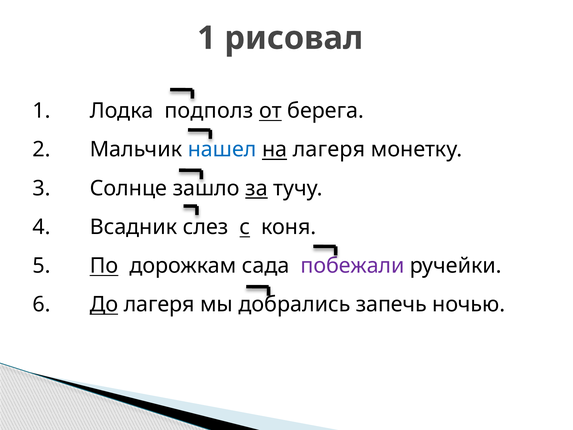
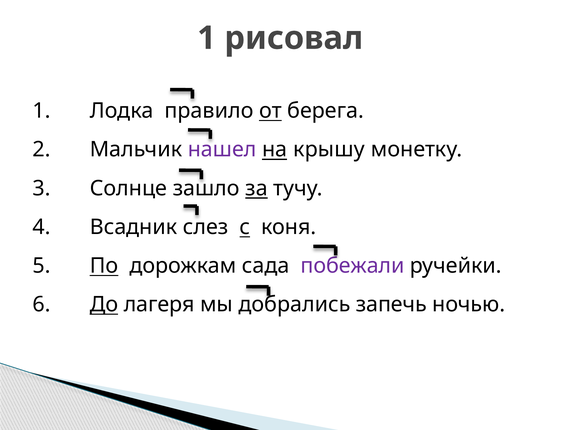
подполз: подполз -> правило
нашел colour: blue -> purple
на лагеря: лагеря -> крышу
